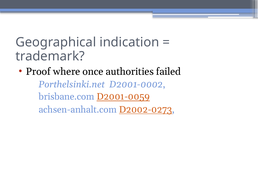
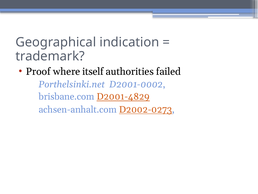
once: once -> itself
D2001-0059: D2001-0059 -> D2001-4829
